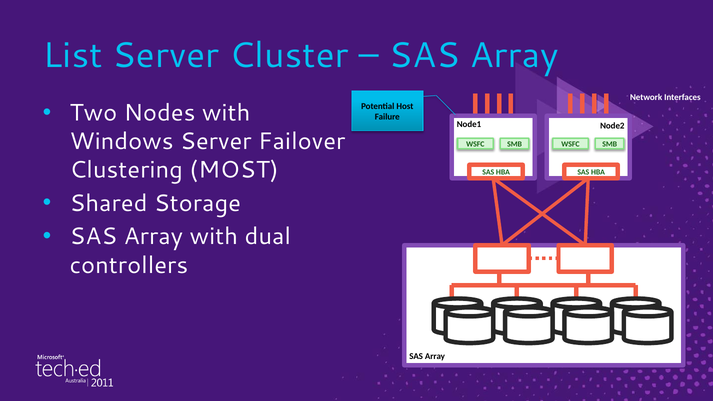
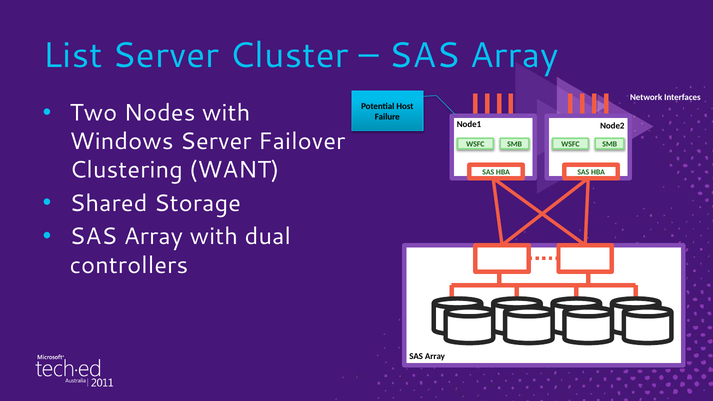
MOST: MOST -> WANT
